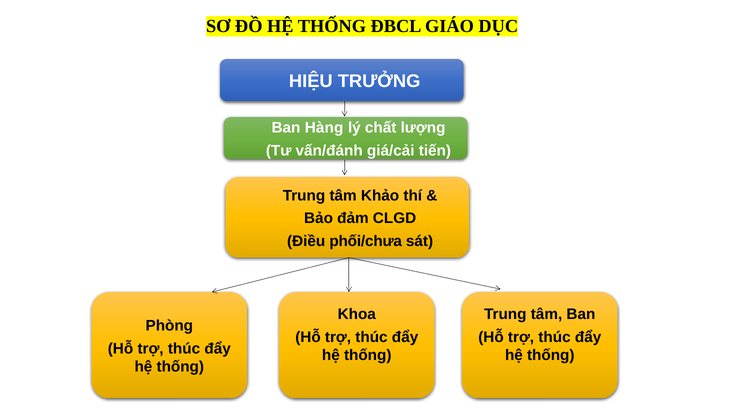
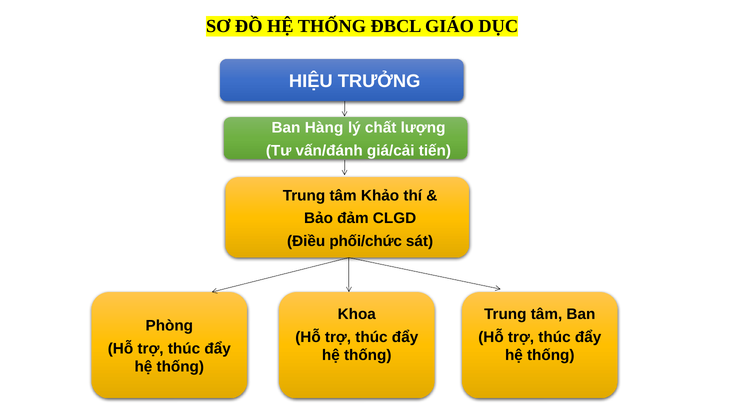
phối/chưa: phối/chưa -> phối/chức
